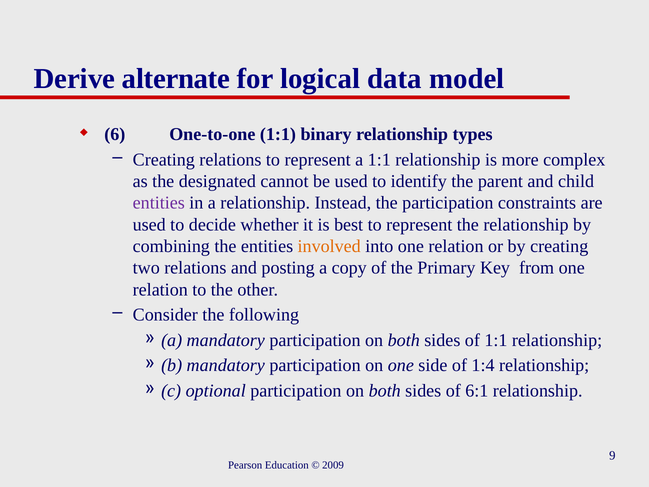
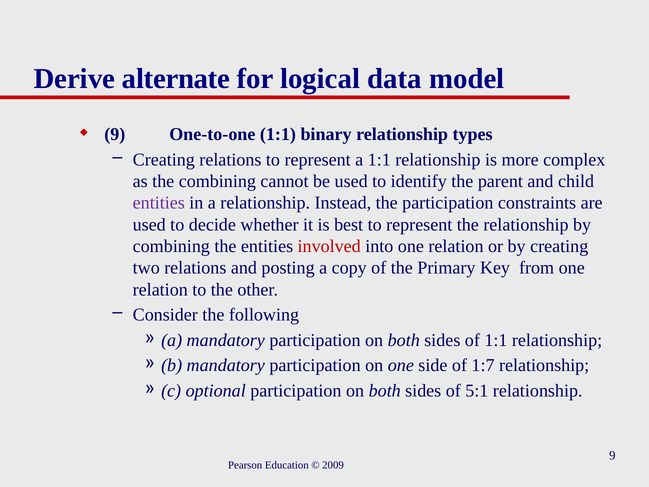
6 at (115, 134): 6 -> 9
the designated: designated -> combining
involved colour: orange -> red
1:4: 1:4 -> 1:7
6:1: 6:1 -> 5:1
